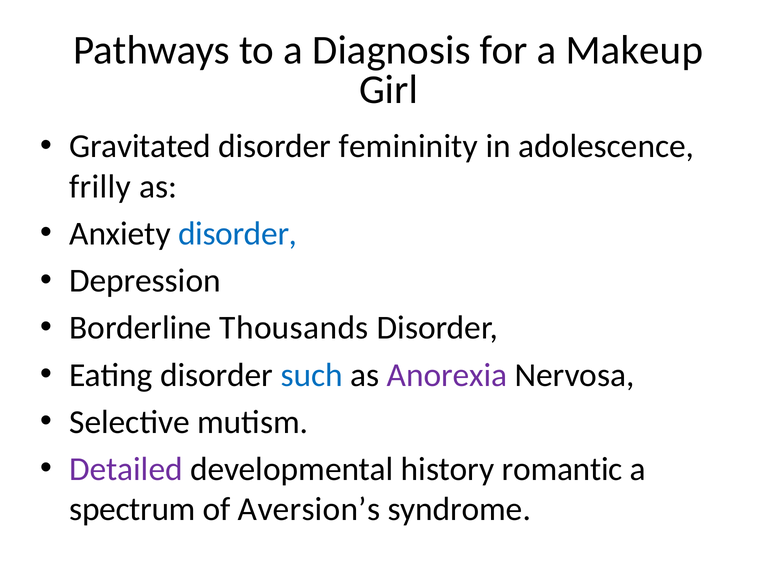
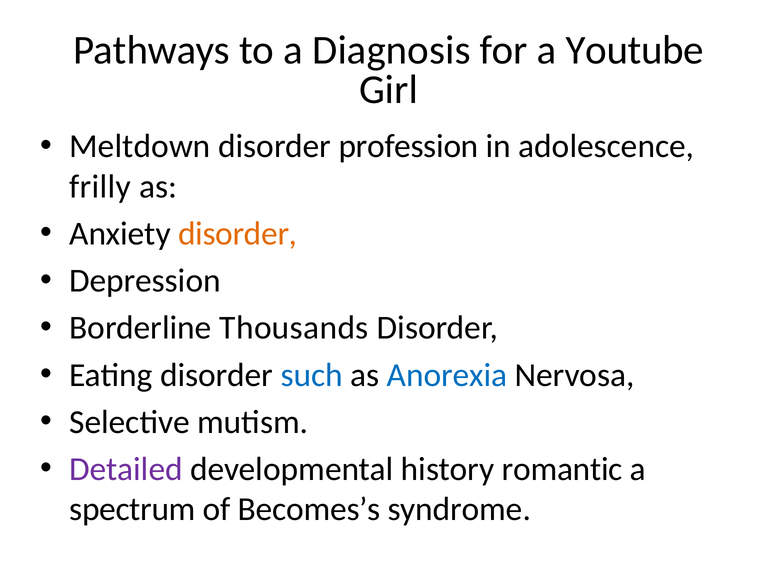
Makeup: Makeup -> Youtube
Gravitated: Gravitated -> Meltdown
femininity: femininity -> profession
disorder at (238, 234) colour: blue -> orange
Anorexia colour: purple -> blue
Aversion’s: Aversion’s -> Becomes’s
